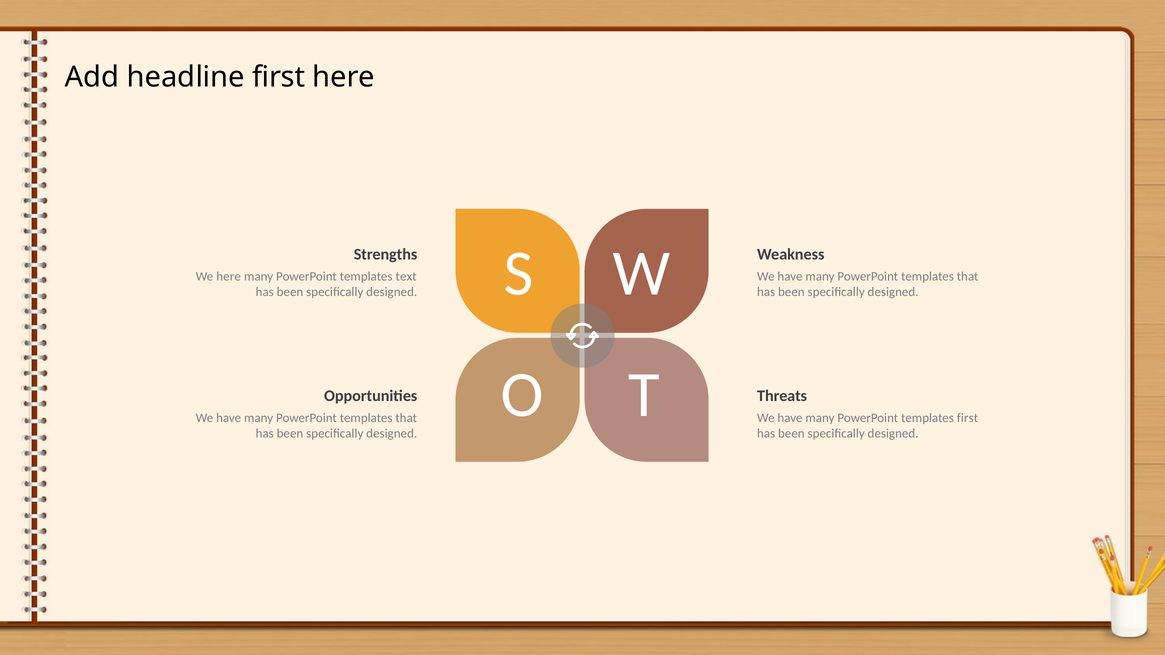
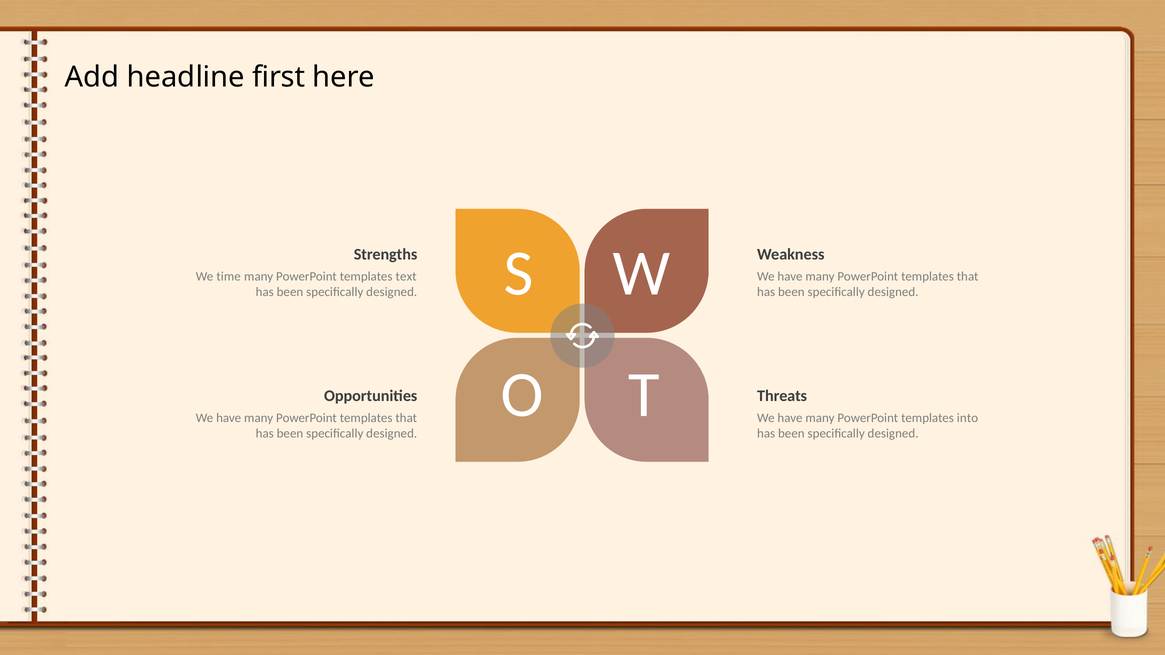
We here: here -> time
templates first: first -> into
